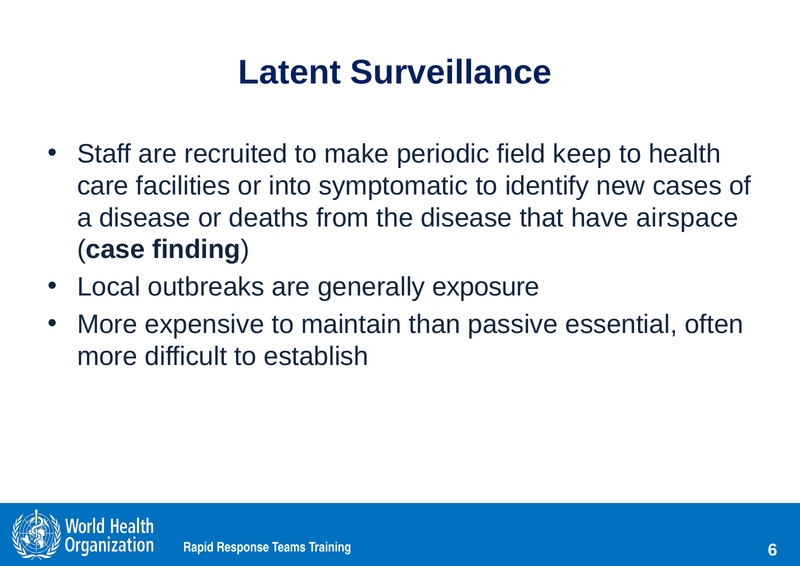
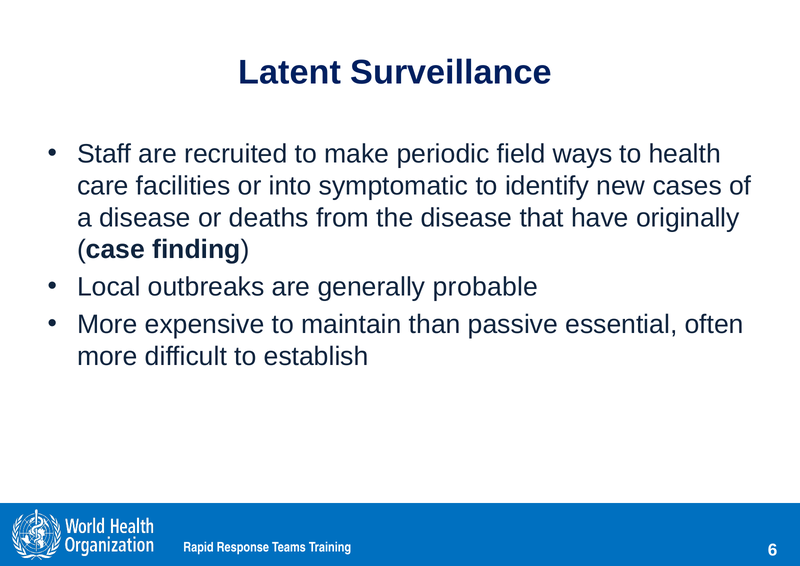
keep: keep -> ways
airspace: airspace -> originally
exposure: exposure -> probable
